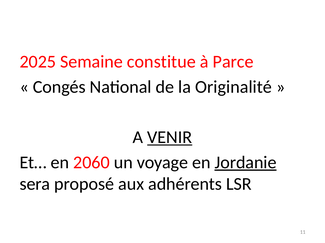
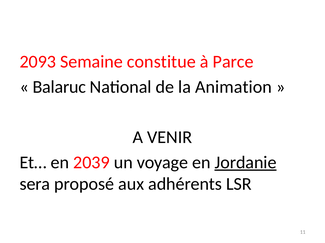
2025: 2025 -> 2093
Congés: Congés -> Balaruc
Originalité: Originalité -> Animation
VENIR underline: present -> none
2060: 2060 -> 2039
